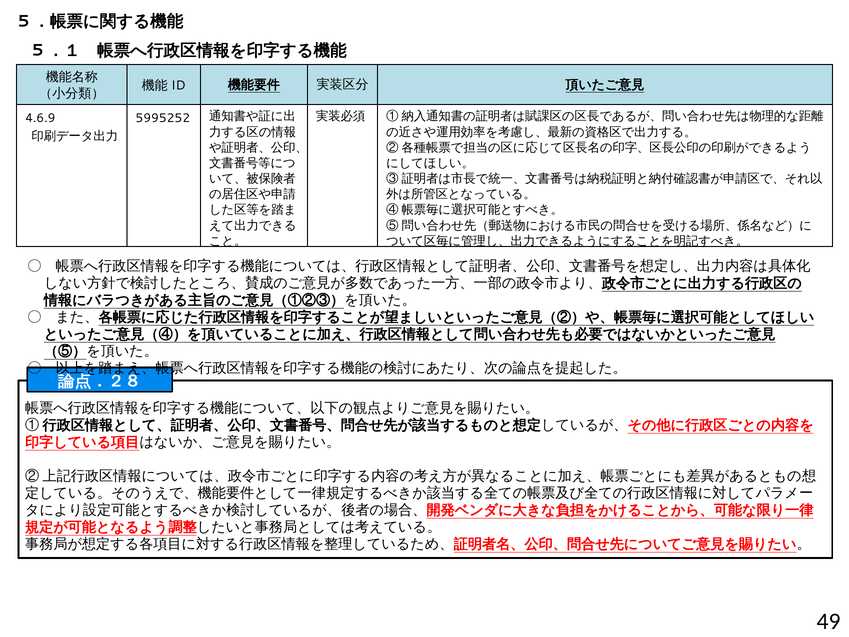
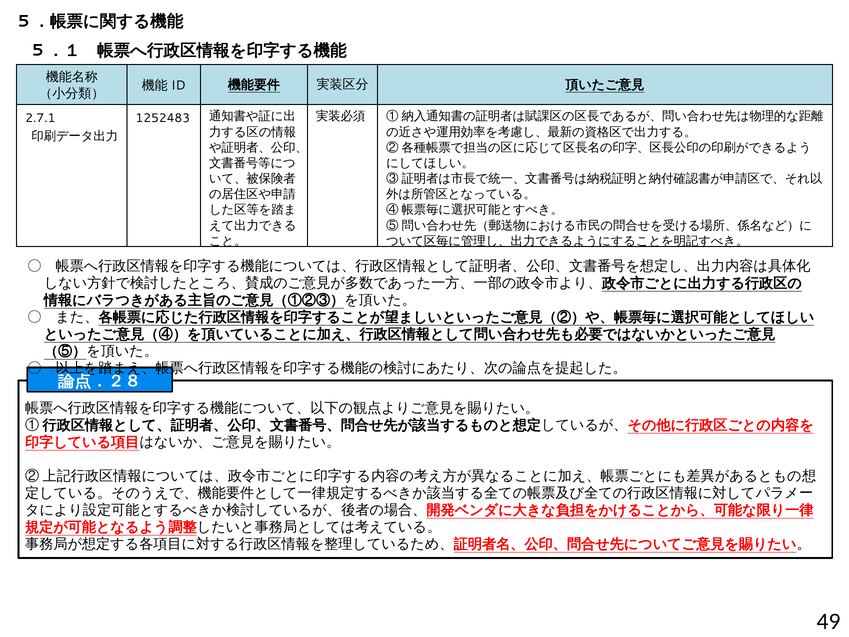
4.6.9: 4.6.9 -> 2.7.1
5995252: 5995252 -> 1252483
